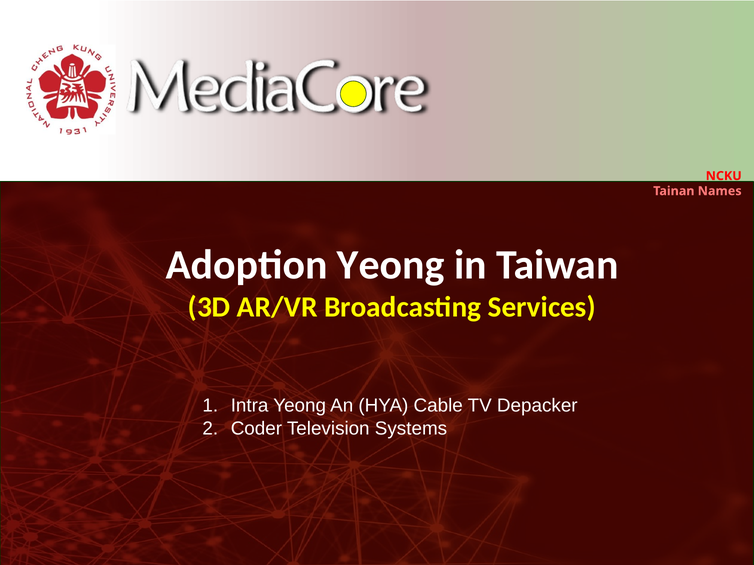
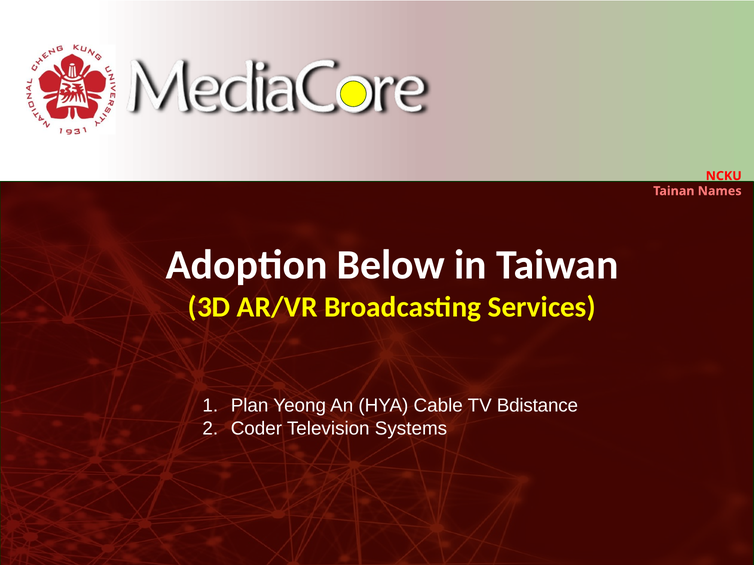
Adoption Yeong: Yeong -> Below
Intra: Intra -> Plan
Depacker: Depacker -> Bdistance
